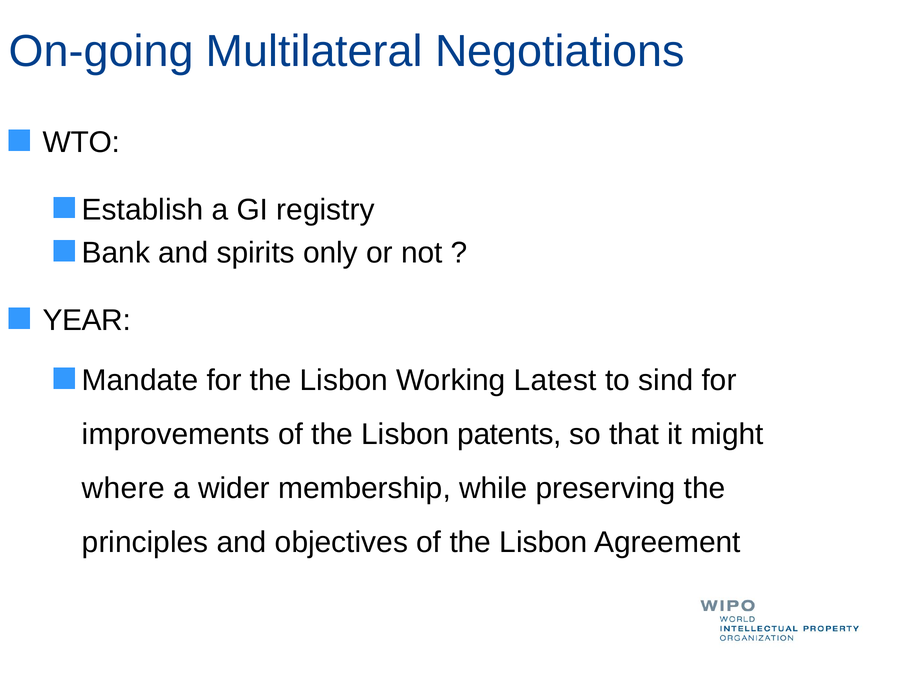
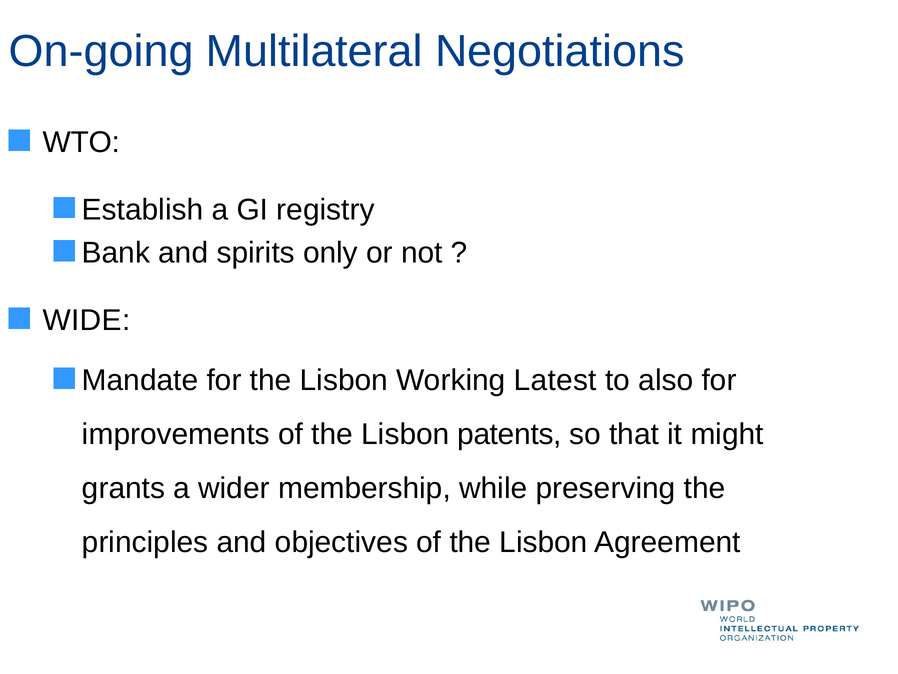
YEAR: YEAR -> WIDE
sind: sind -> also
where: where -> grants
